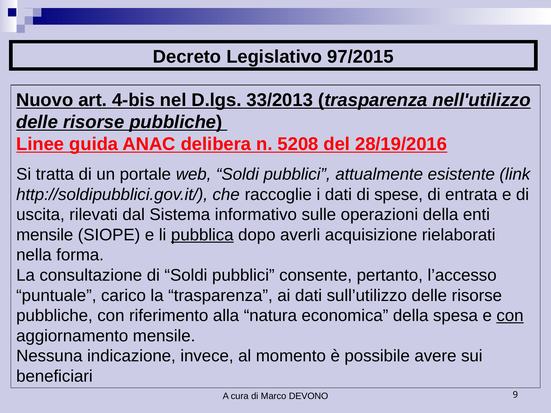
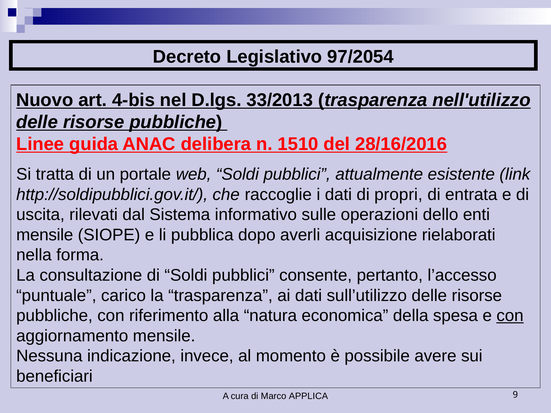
97/2015: 97/2015 -> 97/2054
5208: 5208 -> 1510
28/19/2016: 28/19/2016 -> 28/16/2016
spese: spese -> propri
operazioni della: della -> dello
pubblica underline: present -> none
DEVONO: DEVONO -> APPLICA
